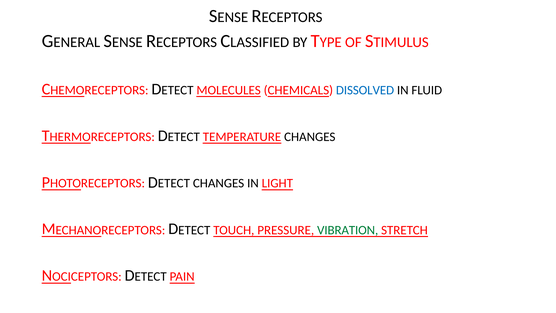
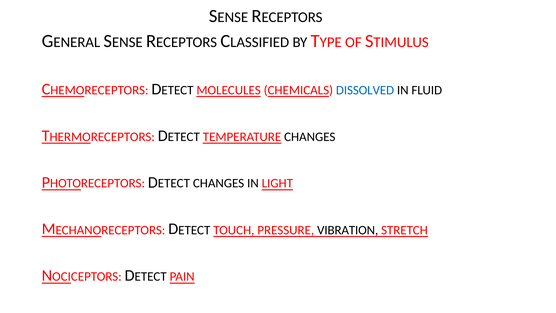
VIBRATION colour: green -> black
